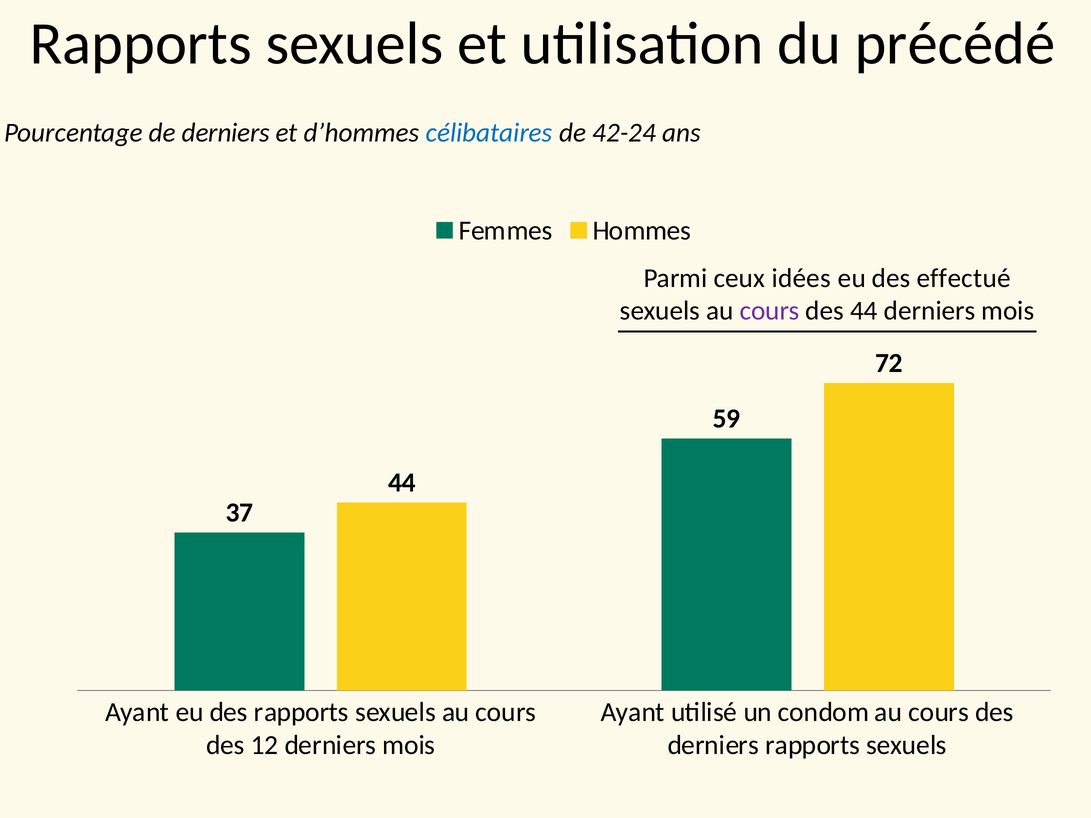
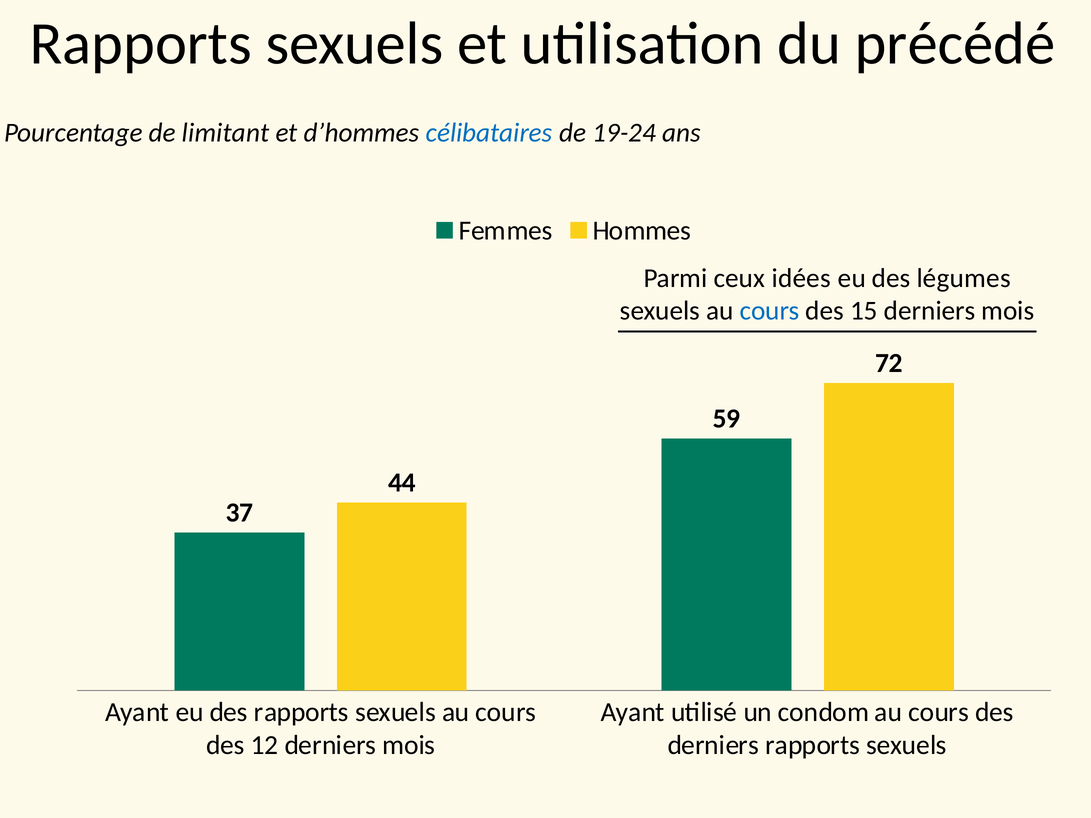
de derniers: derniers -> limitant
42-24: 42-24 -> 19-24
effectué: effectué -> légumes
cours at (770, 311) colour: purple -> blue
des 44: 44 -> 15
